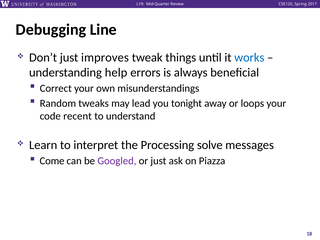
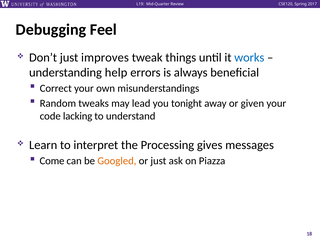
Line: Line -> Feel
loops: loops -> given
recent: recent -> lacking
solve: solve -> gives
Googled colour: purple -> orange
